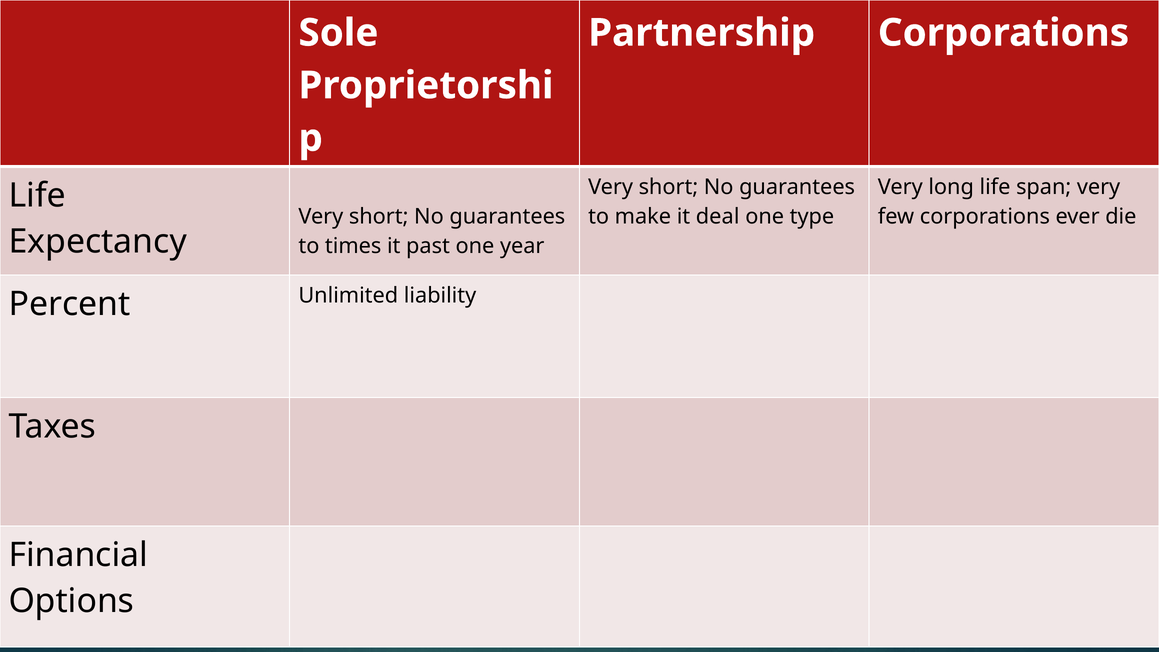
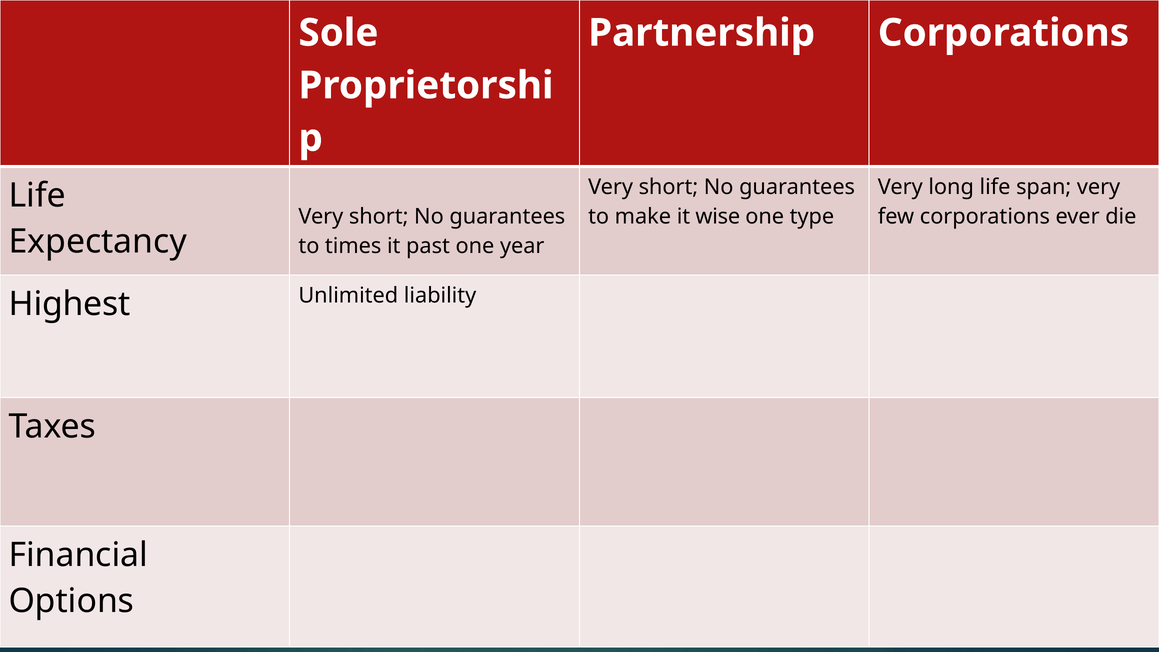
deal: deal -> wise
Percent: Percent -> Highest
